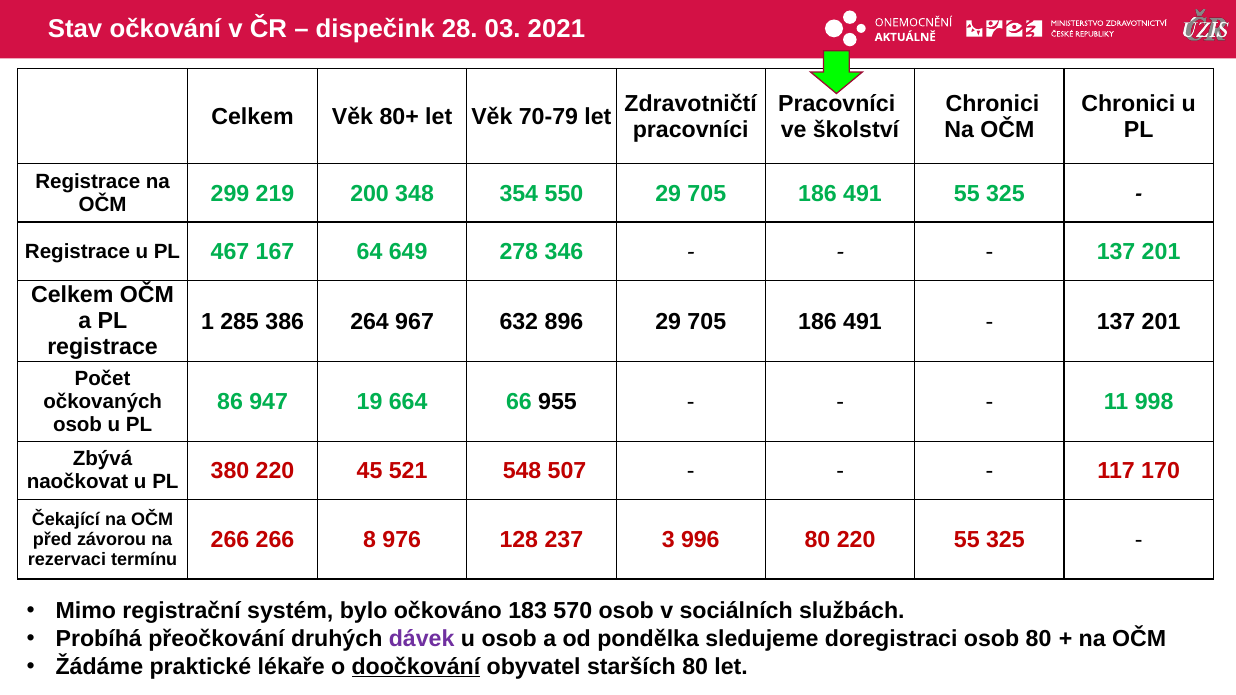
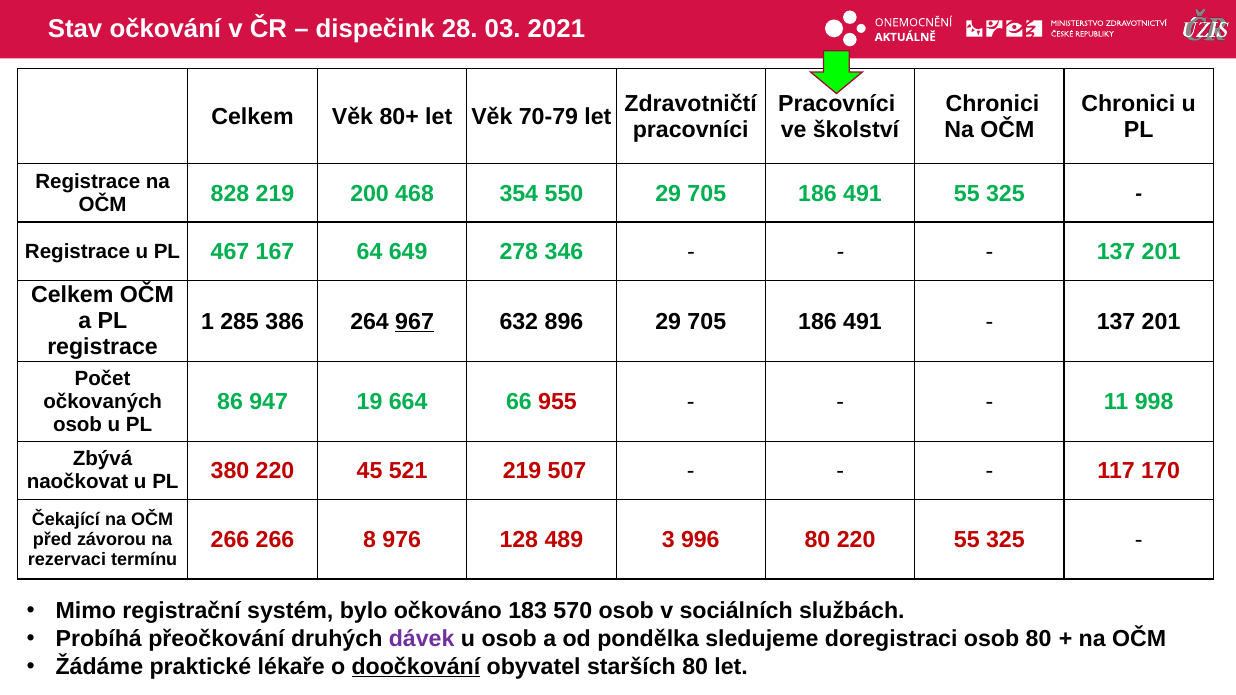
299: 299 -> 828
348: 348 -> 468
967 underline: none -> present
955 colour: black -> red
521 548: 548 -> 219
237: 237 -> 489
